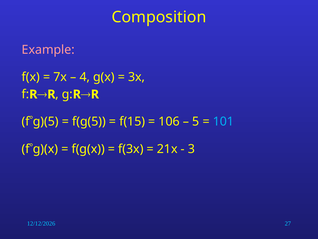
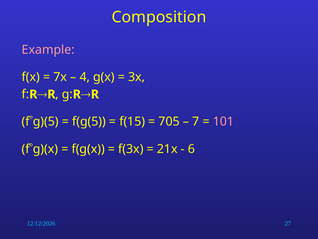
106: 106 -> 705
5: 5 -> 7
101 colour: light blue -> pink
3: 3 -> 6
